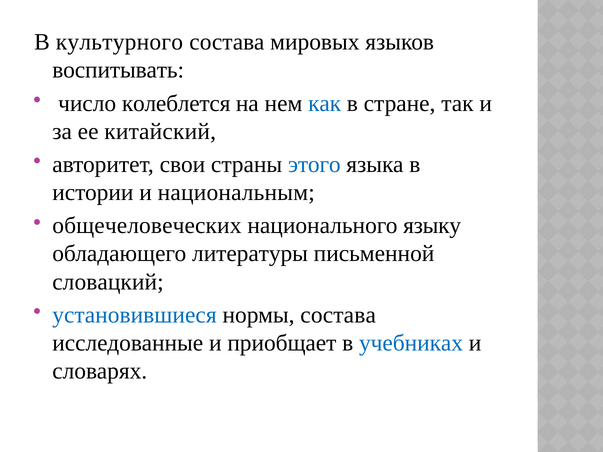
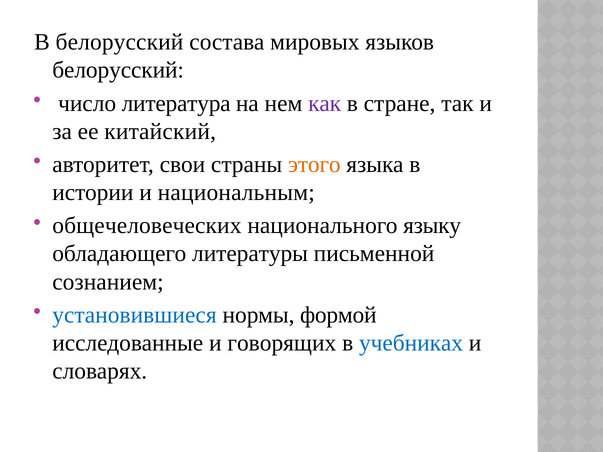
В культурного: культурного -> белорусский
воспитывать at (118, 70): воспитывать -> белорусский
колеблется: колеблется -> литература
как colour: blue -> purple
этого colour: blue -> orange
словацкий: словацкий -> сознанием
нормы состава: состава -> формой
приобщает: приобщает -> говорящих
